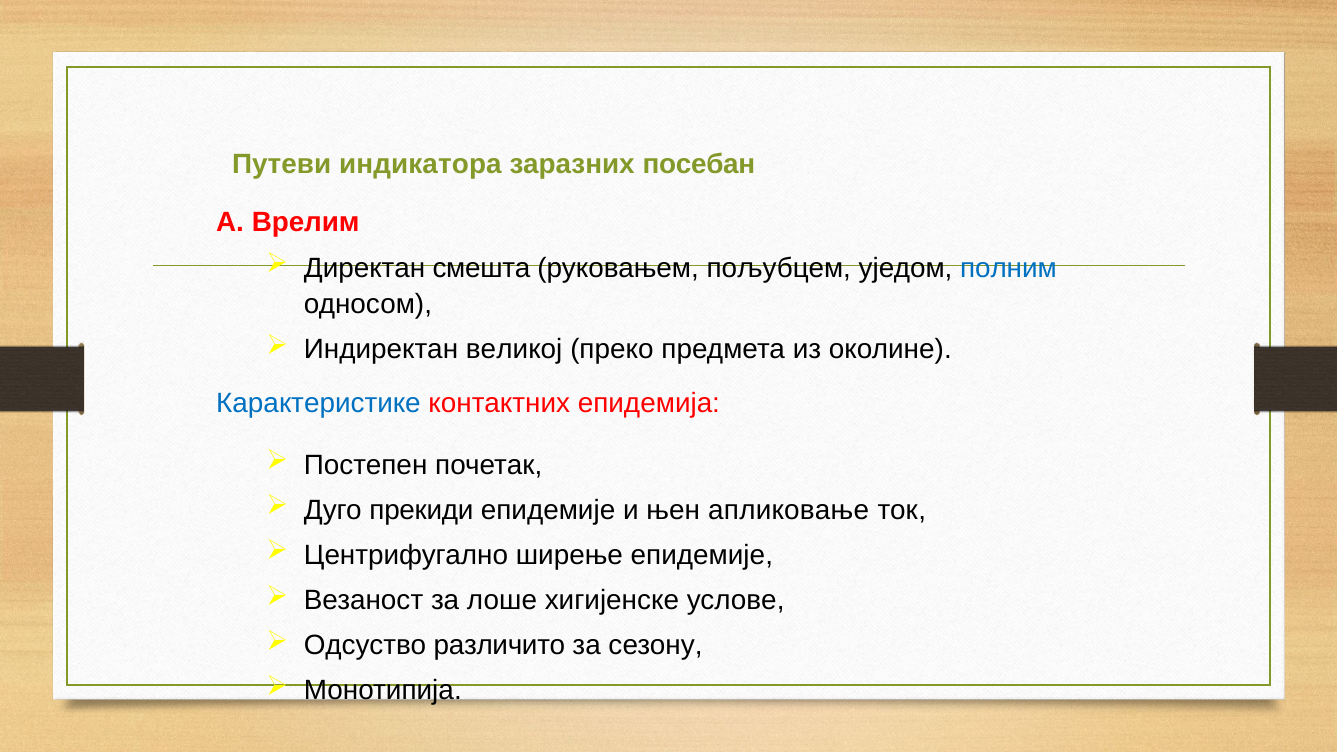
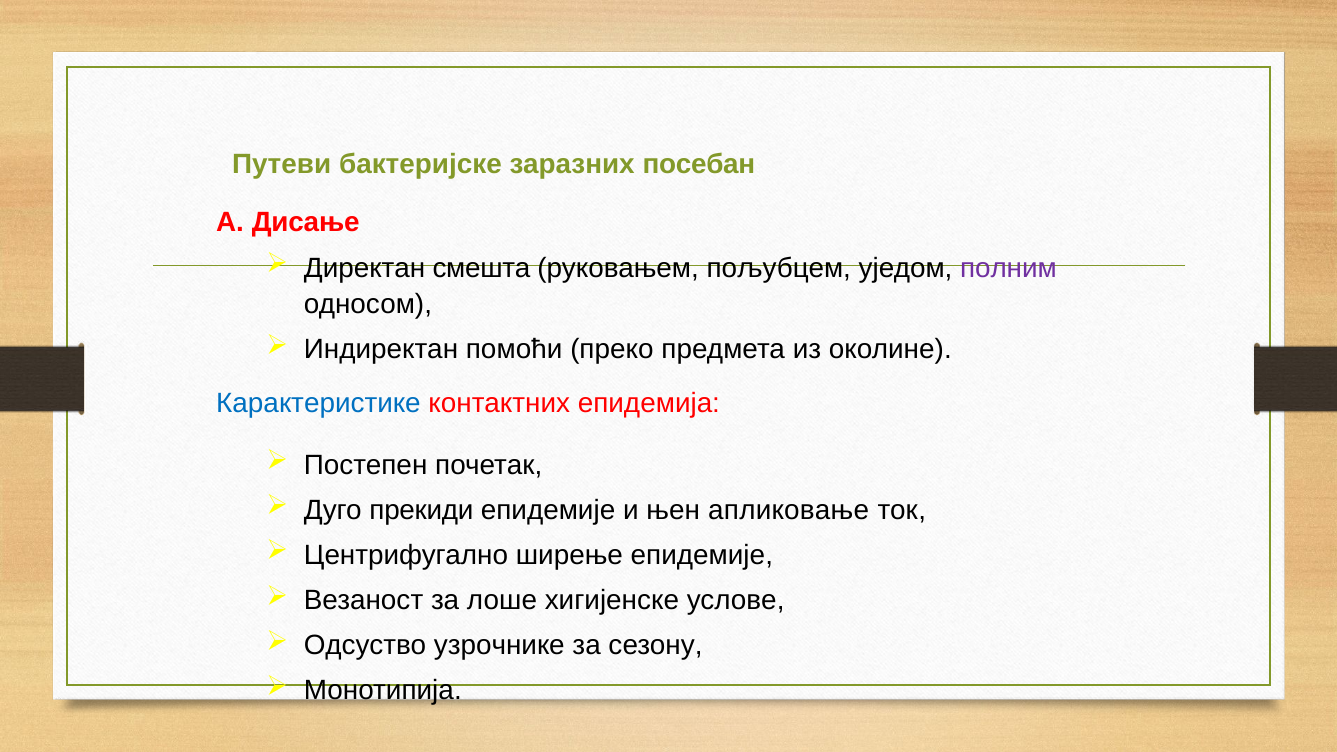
индикатора: индикатора -> бактеријске
Врелим: Врелим -> Дисање
полним colour: blue -> purple
великој: великој -> помоћи
различито: различито -> узрочнике
